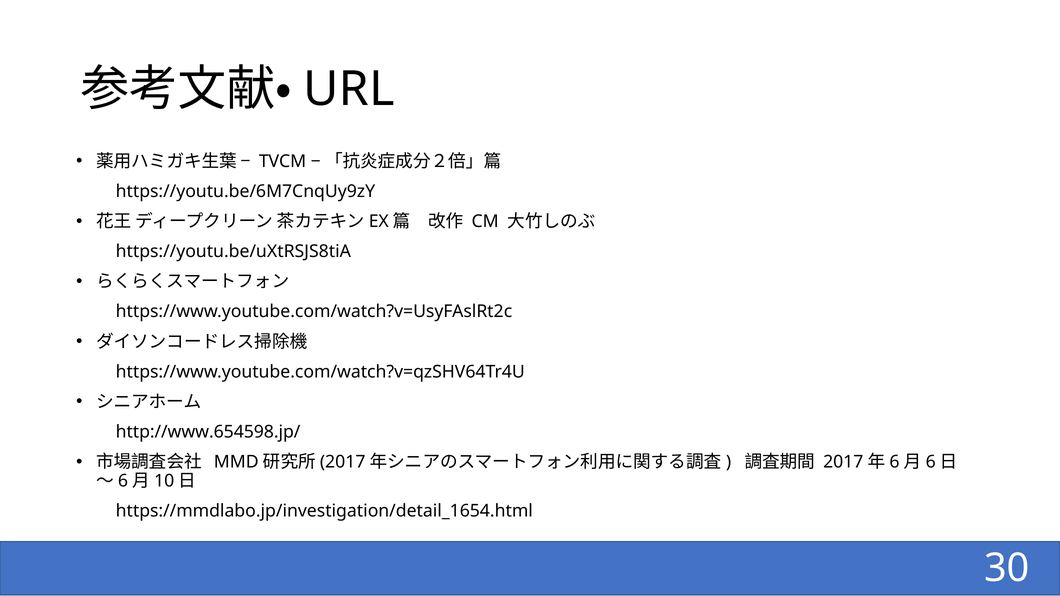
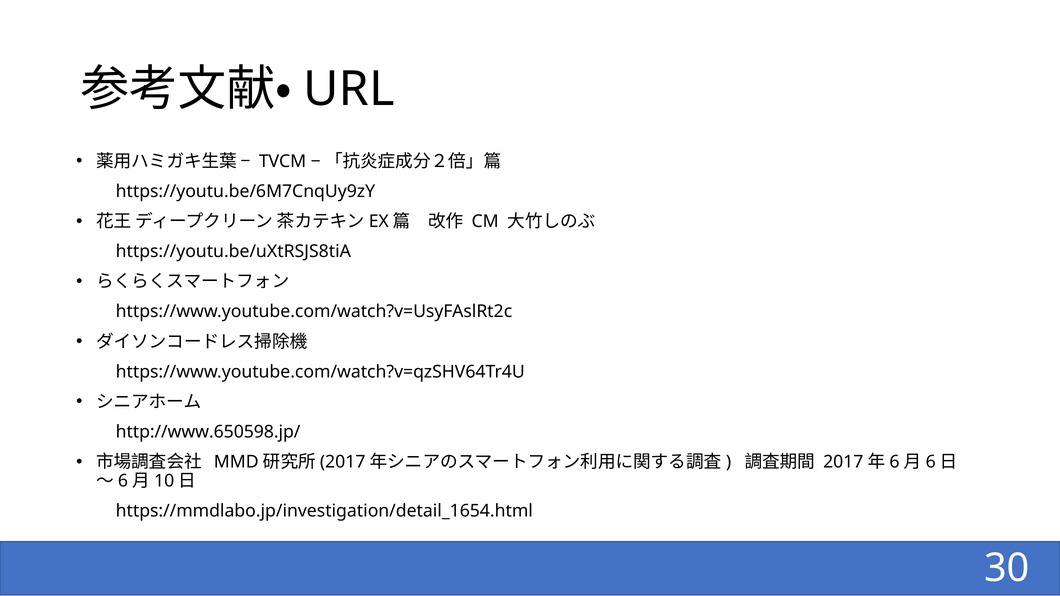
http://www.654598.jp/: http://www.654598.jp/ -> http://www.650598.jp/
